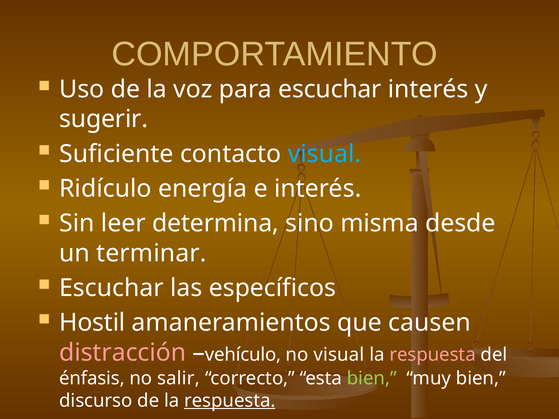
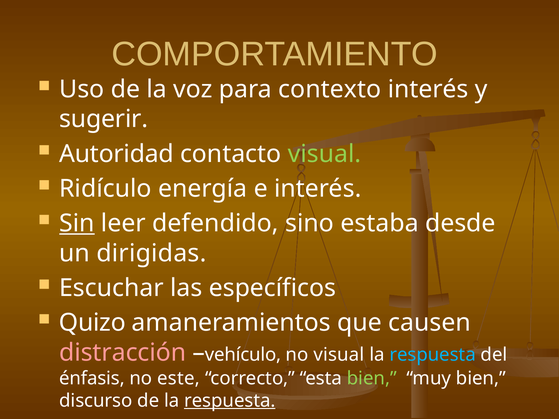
para escuchar: escuchar -> contexto
Suficiente: Suficiente -> Autoridad
visual at (325, 154) colour: light blue -> light green
Sin underline: none -> present
determina: determina -> defendido
misma: misma -> estaba
terminar: terminar -> dirigidas
Hostil: Hostil -> Quizo
respuesta at (433, 355) colour: pink -> light blue
salir: salir -> este
